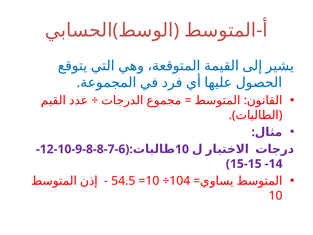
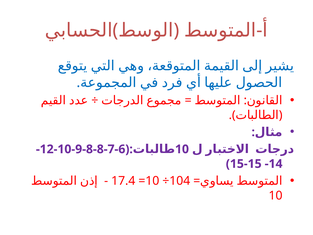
54.5: 54.5 -> 17.4
